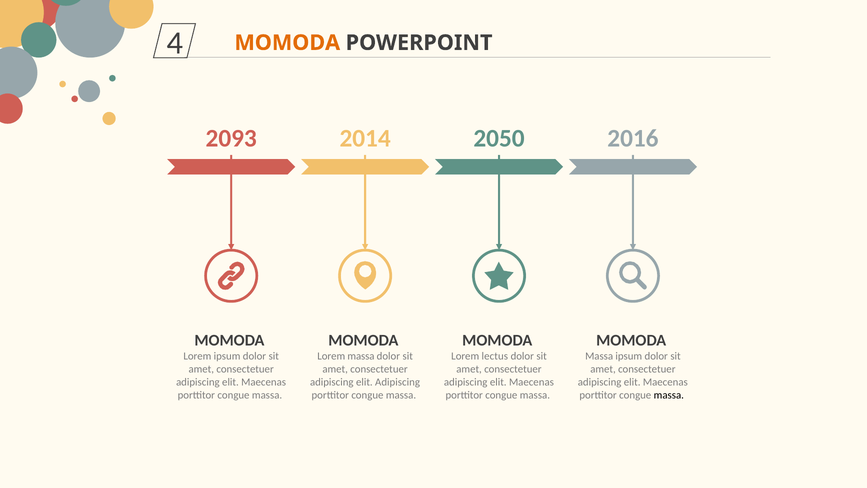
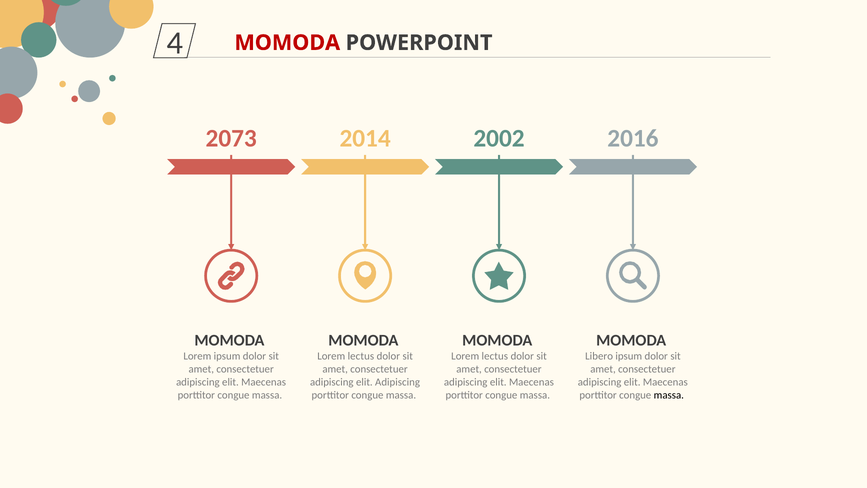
MOMODA at (287, 43) colour: orange -> red
2093: 2093 -> 2073
2050: 2050 -> 2002
massa at (361, 356): massa -> lectus
Massa at (599, 356): Massa -> Libero
